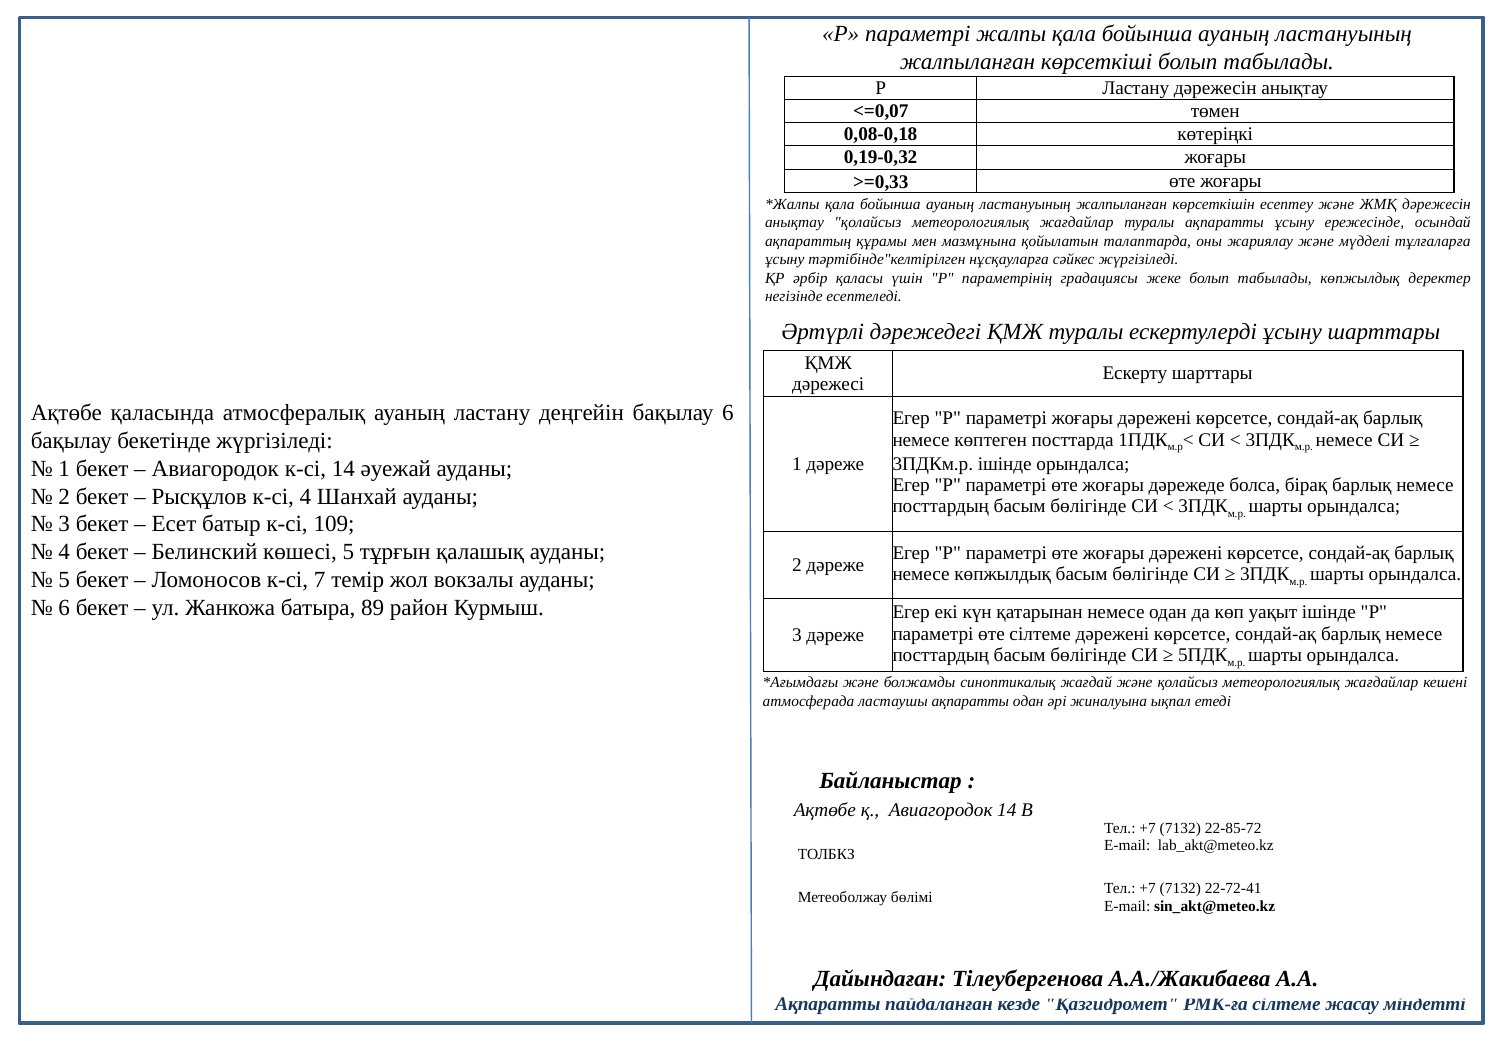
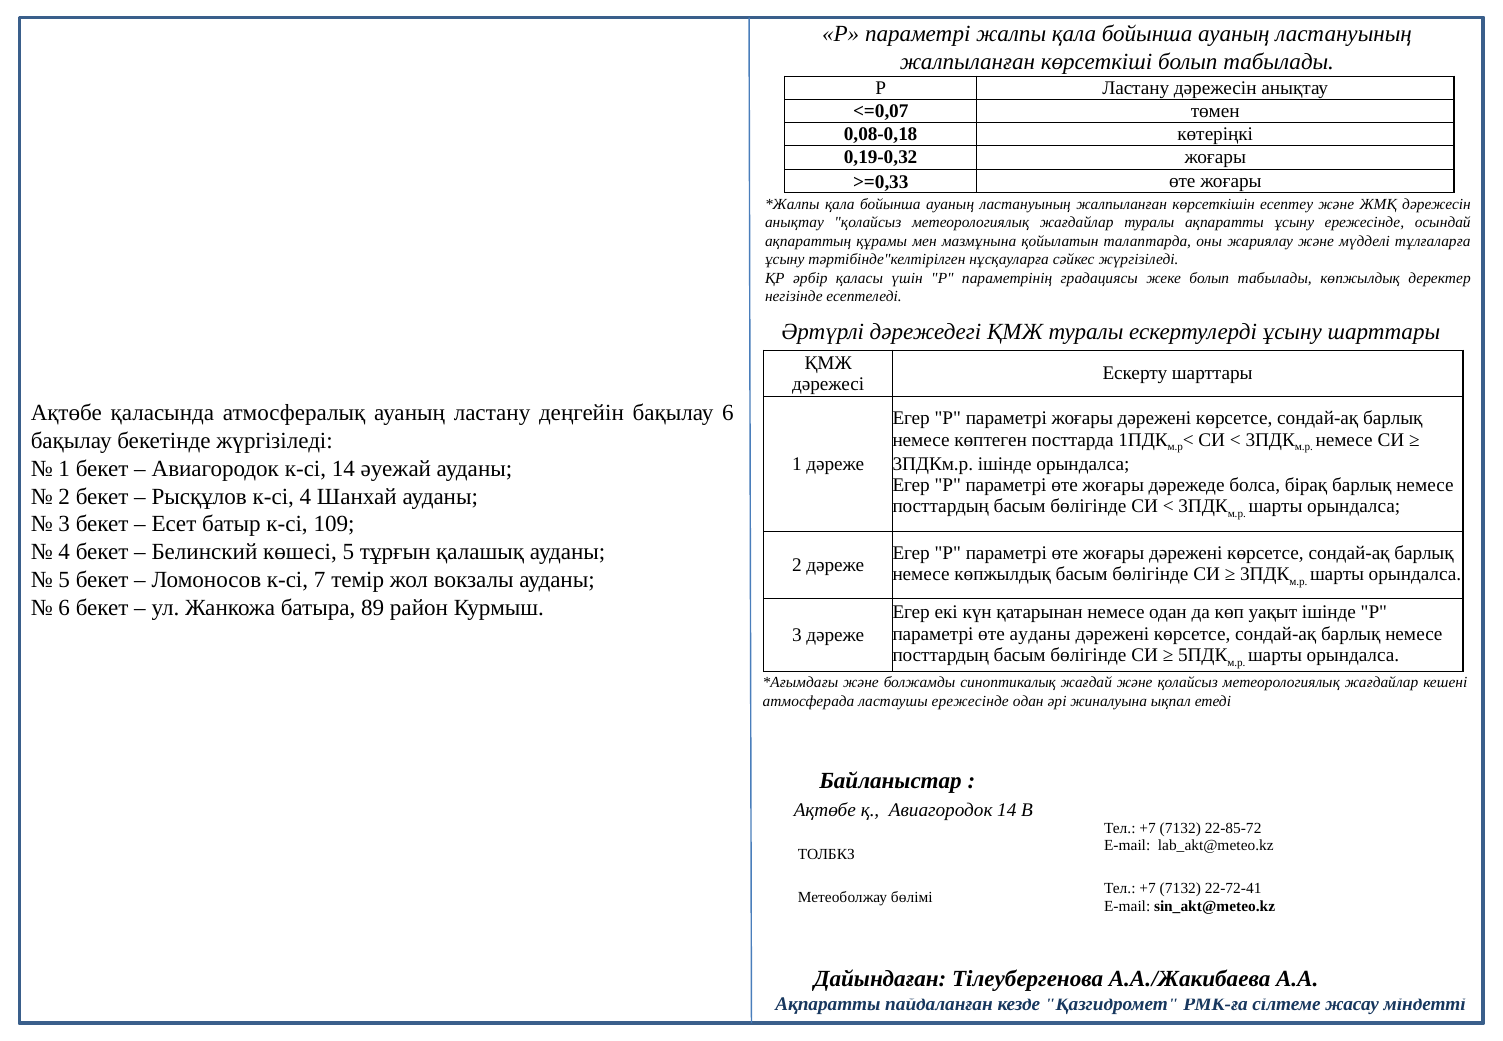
өте сілтеме: сілтеме -> ауданы
ластаушы ақпаратты: ақпаратты -> ережесінде
